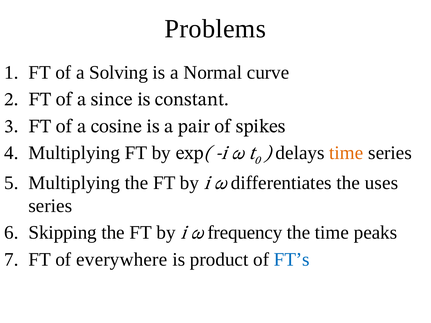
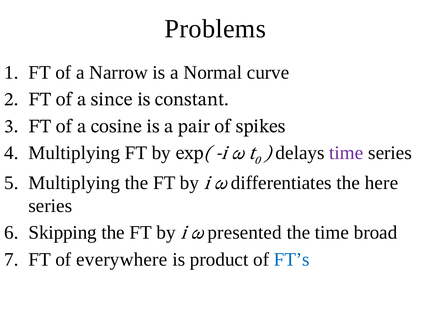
Solving: Solving -> Narrow
time at (346, 153) colour: orange -> purple
uses: uses -> here
frequency: frequency -> presented
peaks: peaks -> broad
